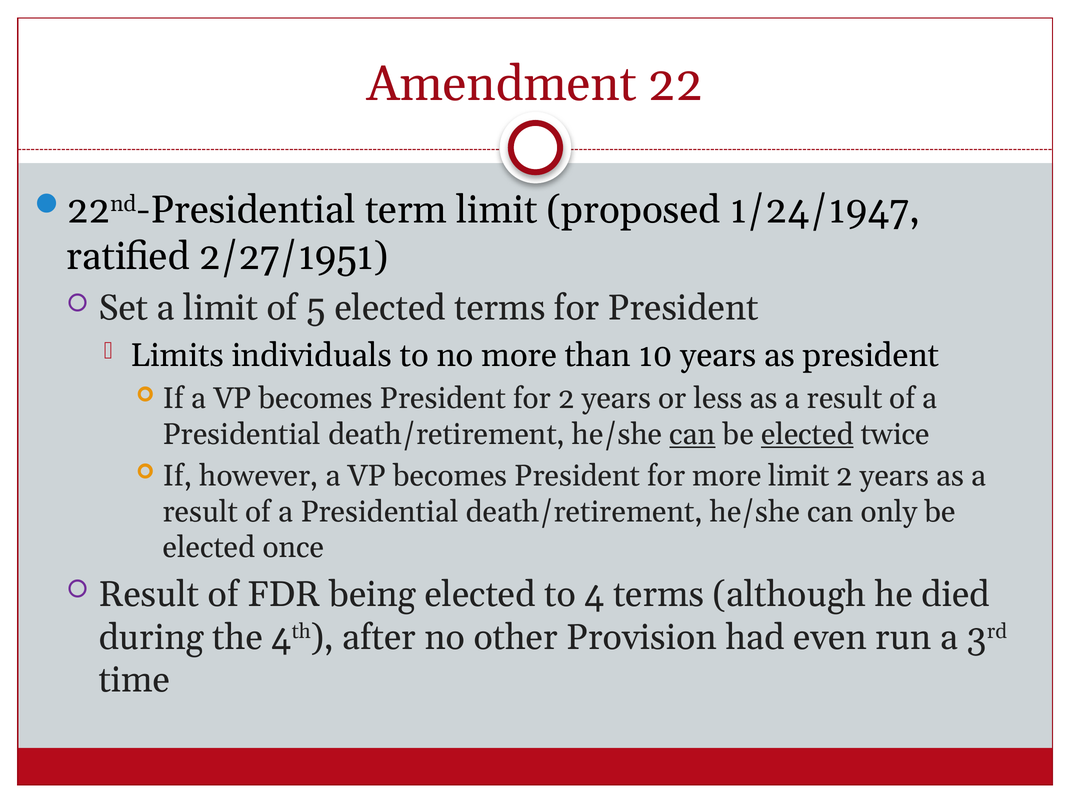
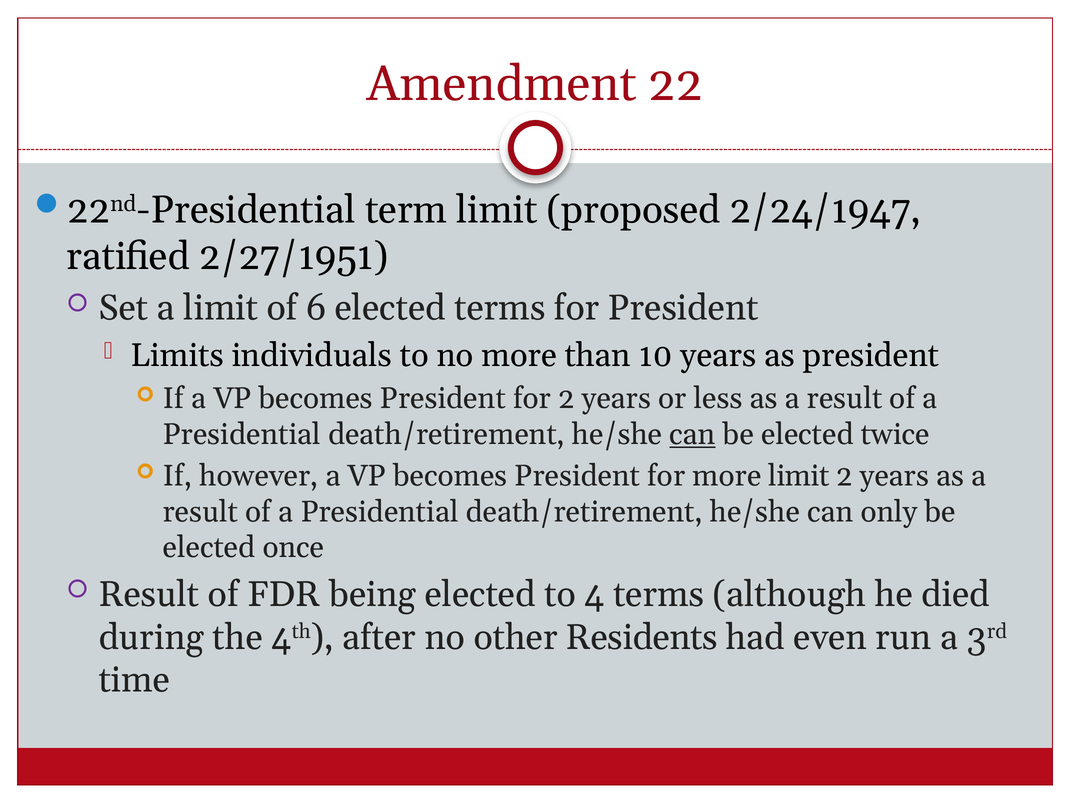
1/24/1947: 1/24/1947 -> 2/24/1947
5: 5 -> 6
elected at (807, 435) underline: present -> none
Provision: Provision -> Residents
